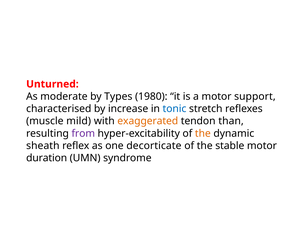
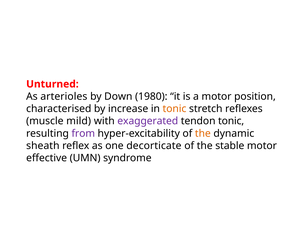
moderate: moderate -> arterioles
Types: Types -> Down
support: support -> position
tonic at (174, 109) colour: blue -> orange
exaggerated colour: orange -> purple
tendon than: than -> tonic
duration: duration -> effective
